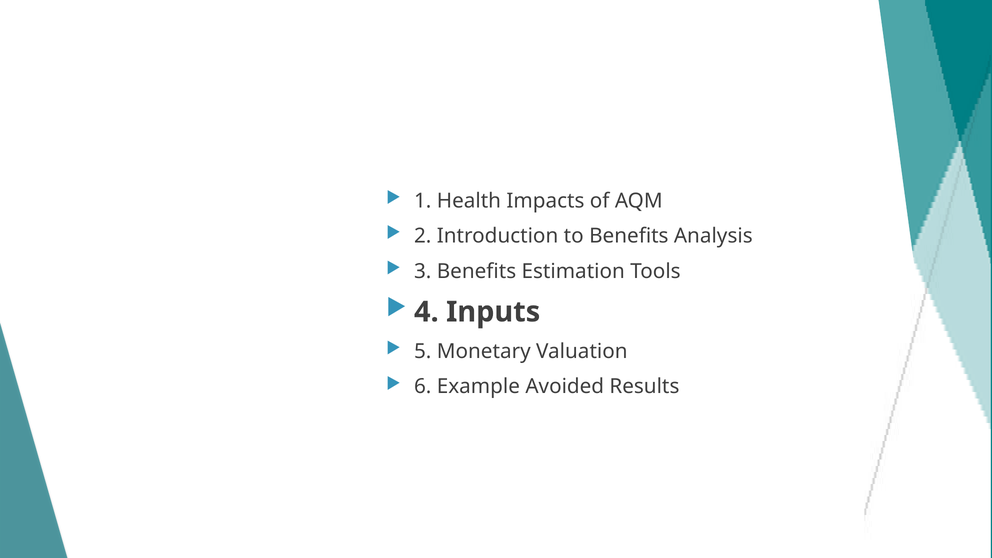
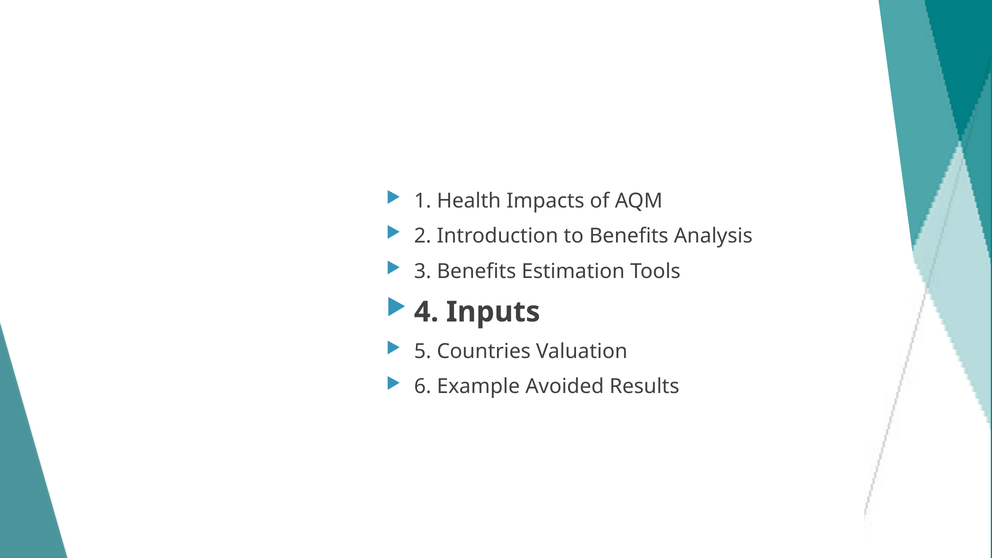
Monetary: Monetary -> Countries
